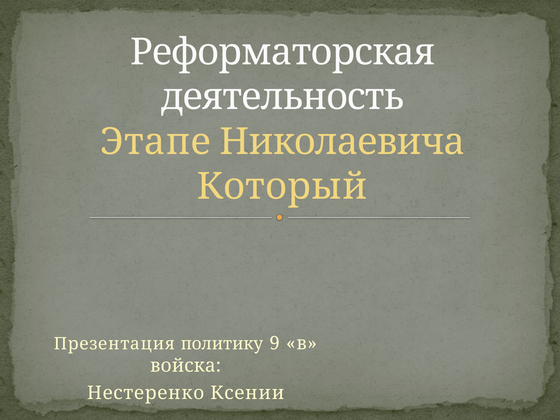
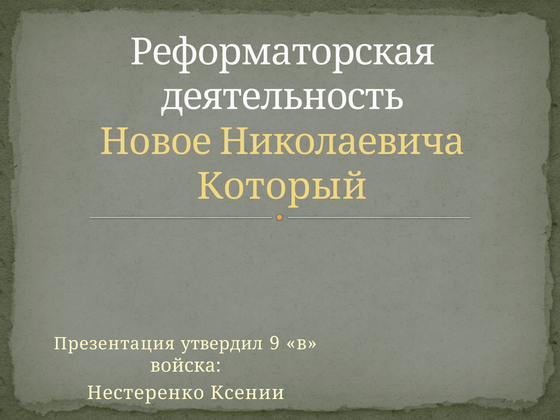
Этапе: Этапе -> Новое
политику: политику -> утвердил
